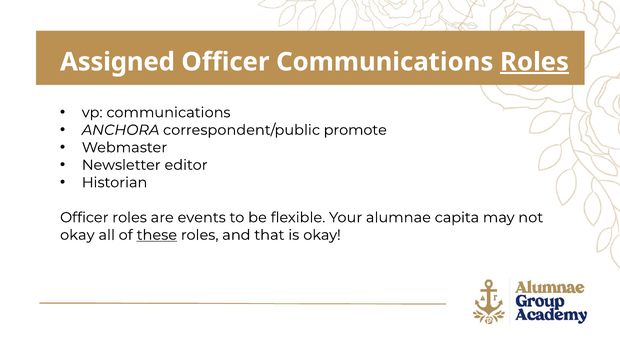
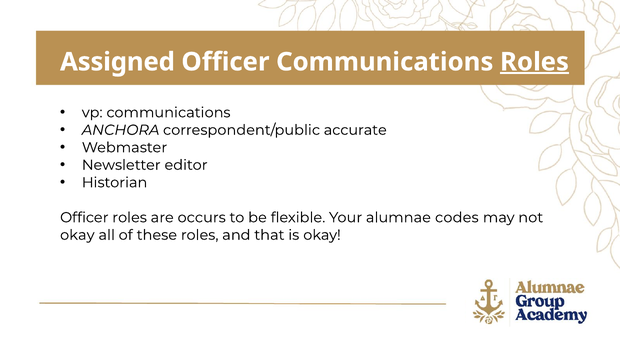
promote: promote -> accurate
events: events -> occurs
capita: capita -> codes
these underline: present -> none
